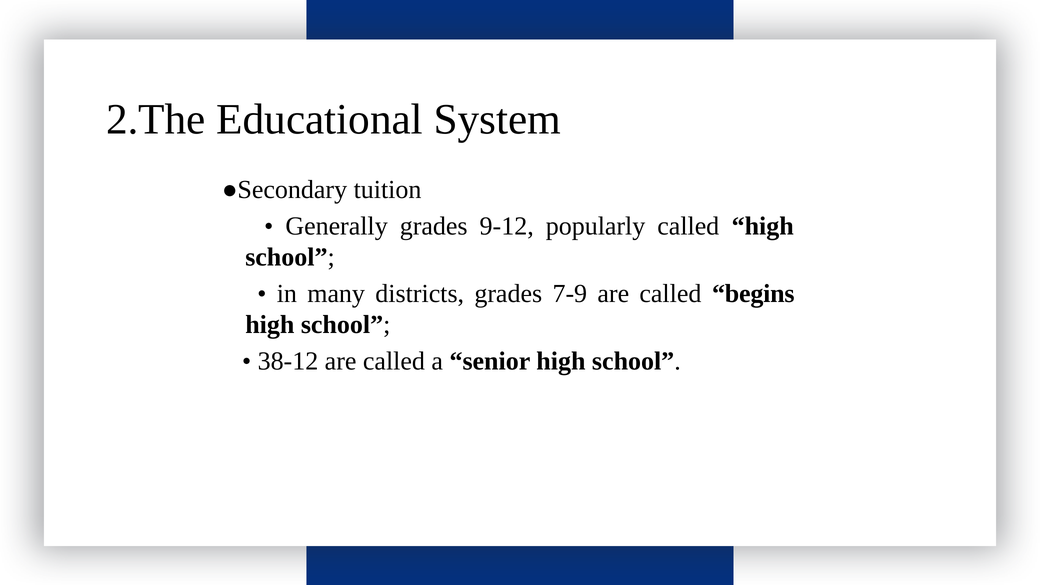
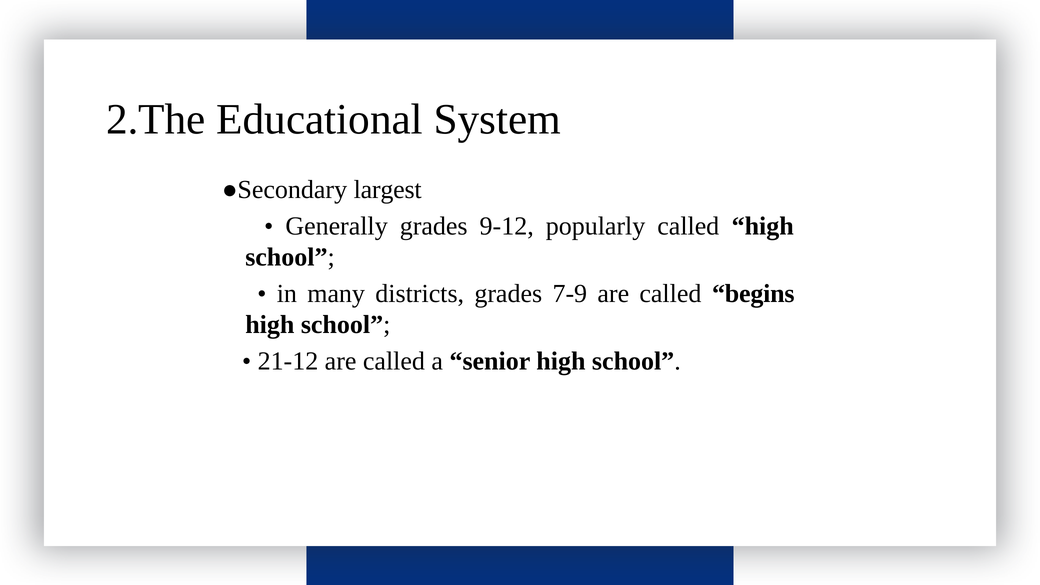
tuition: tuition -> largest
38-12: 38-12 -> 21-12
